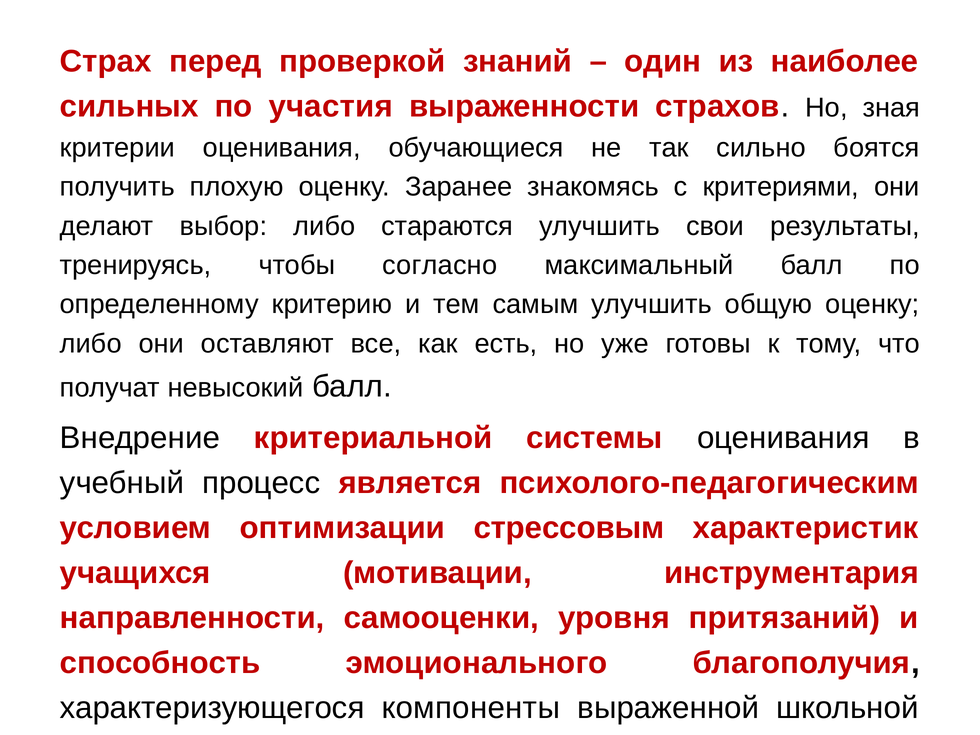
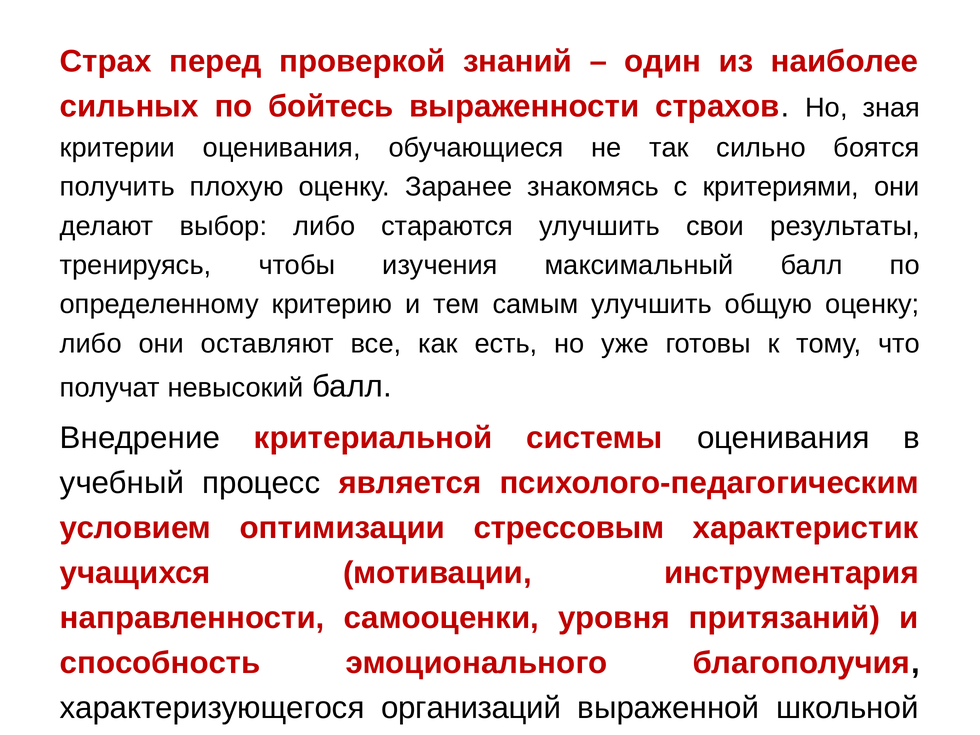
участия: участия -> бойтесь
согласно: согласно -> изучения
компоненты: компоненты -> организаций
